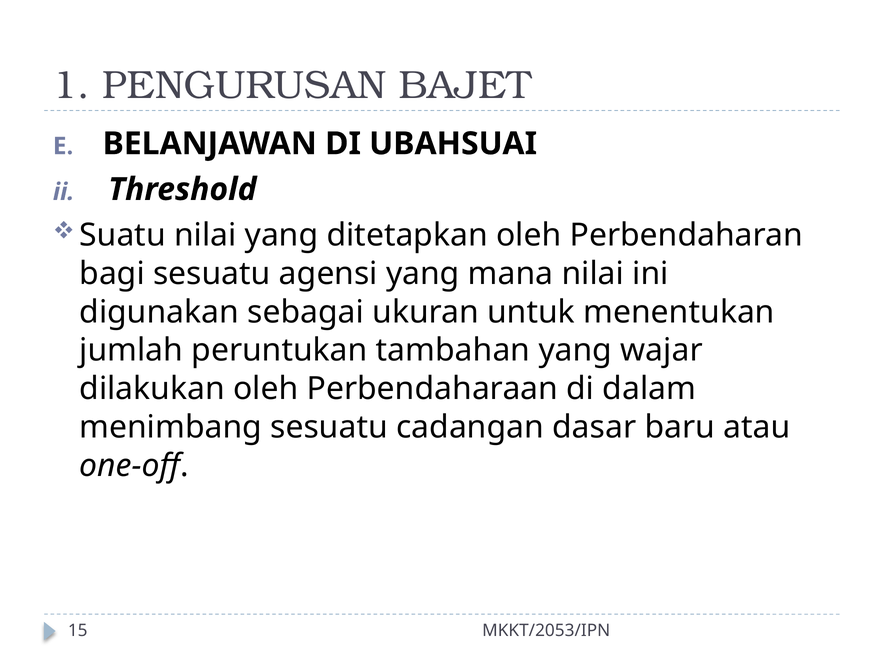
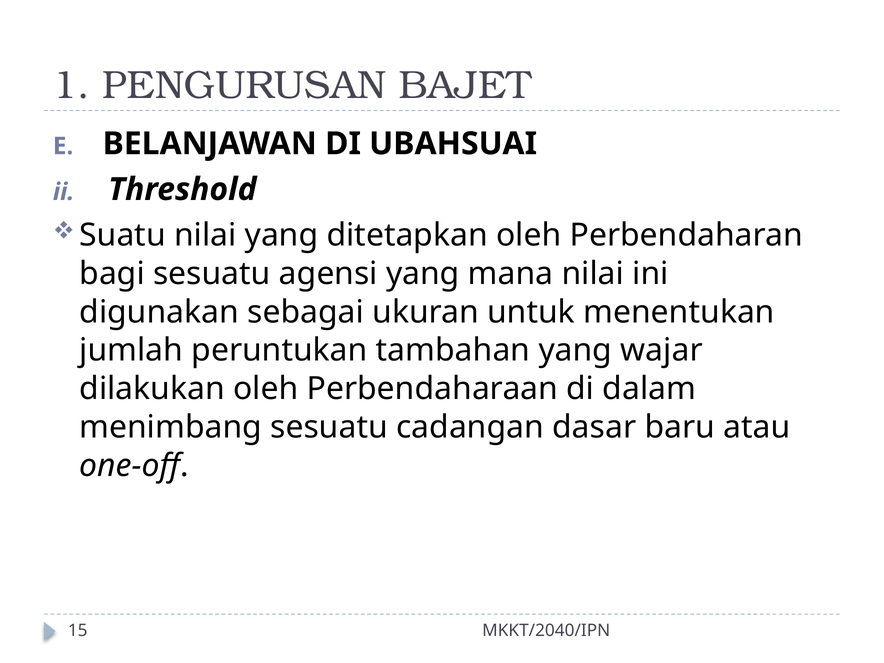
MKKT/2053/IPN: MKKT/2053/IPN -> MKKT/2040/IPN
